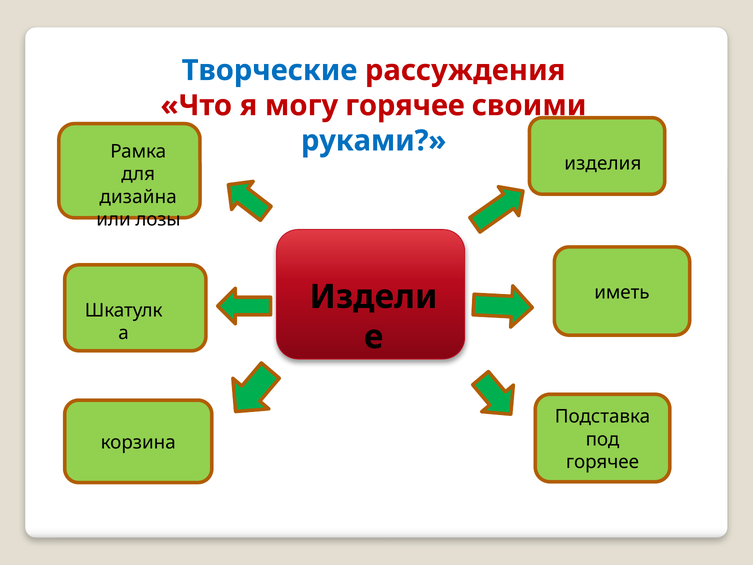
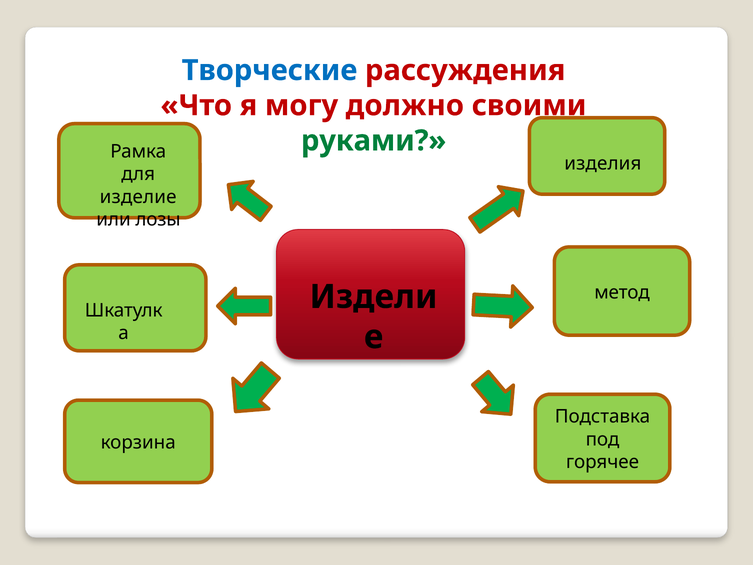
могу горячее: горячее -> должно
руками colour: blue -> green
дизайна: дизайна -> изделие
иметь: иметь -> метод
